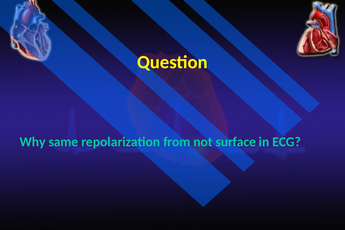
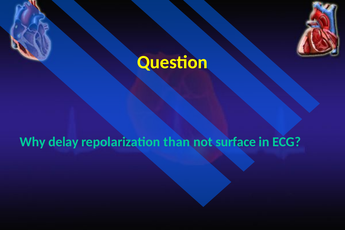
same: same -> delay
from: from -> than
